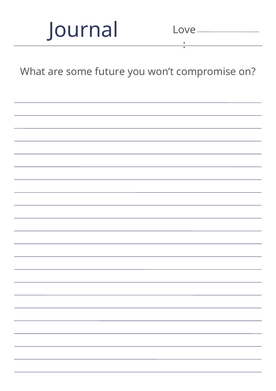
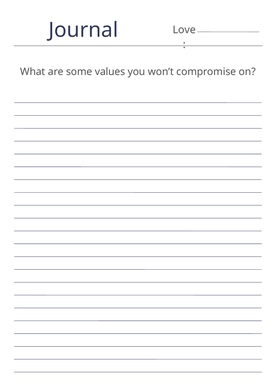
future: future -> values
